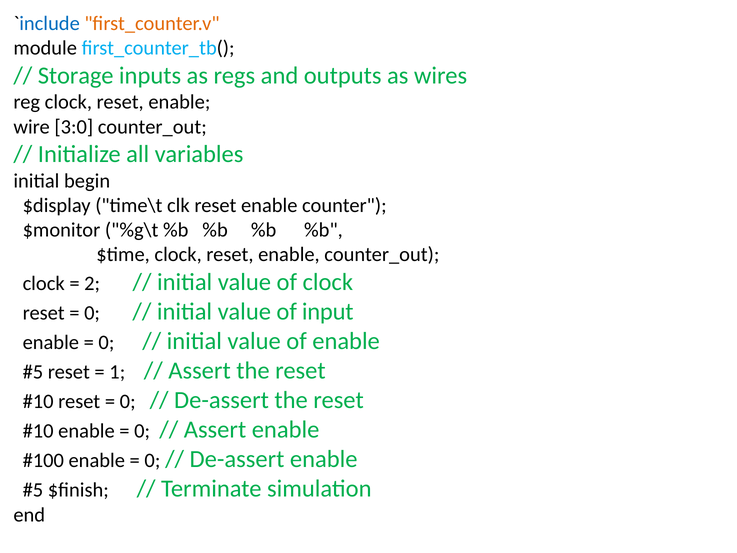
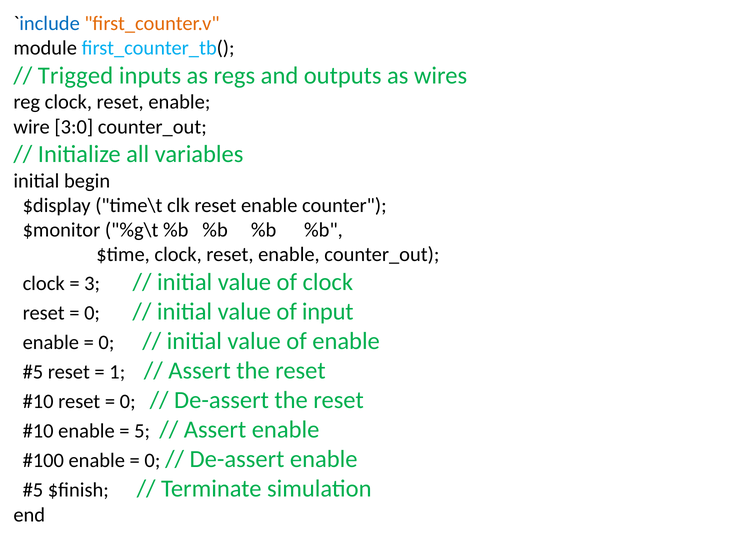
Storage: Storage -> Trigged
2: 2 -> 3
0 at (142, 431): 0 -> 5
